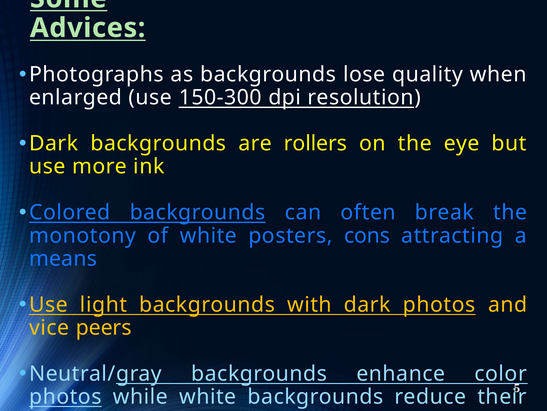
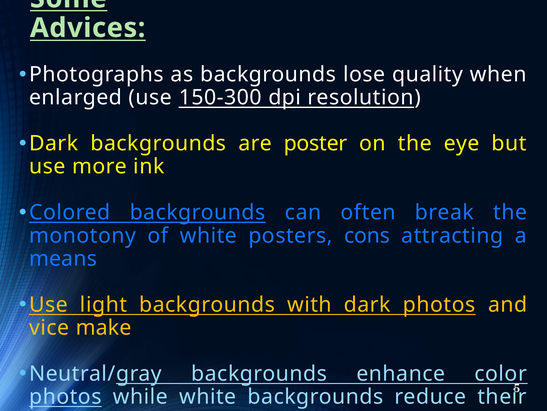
rollers: rollers -> poster
peers: peers -> make
